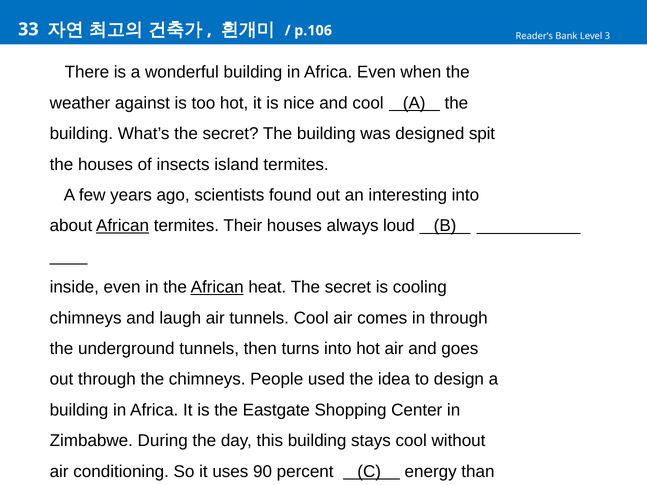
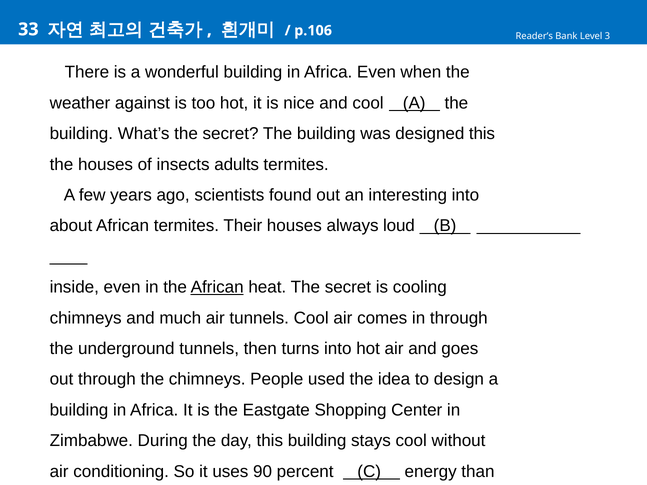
designed spit: spit -> this
island: island -> adults
African at (123, 226) underline: present -> none
laugh: laugh -> much
